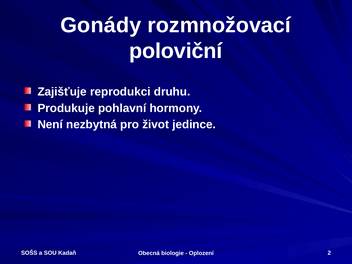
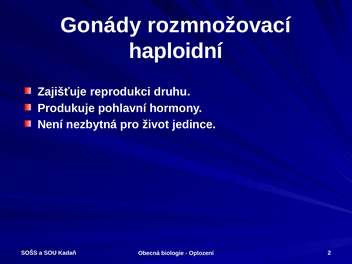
poloviční: poloviční -> haploidní
